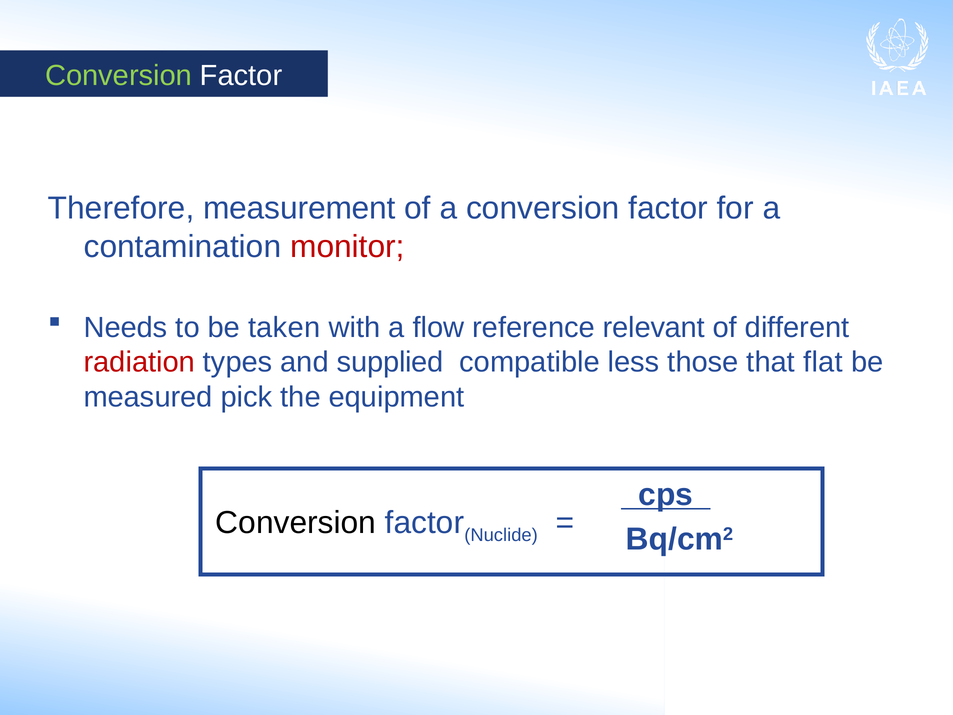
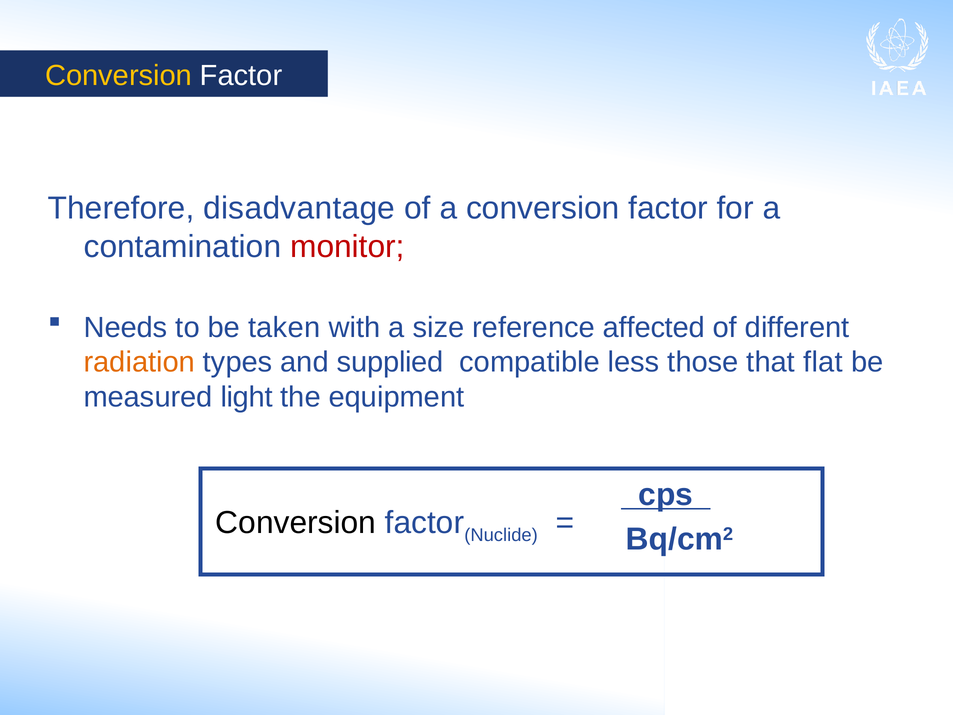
Conversion at (119, 76) colour: light green -> yellow
measurement: measurement -> disadvantage
flow: flow -> size
relevant: relevant -> affected
radiation colour: red -> orange
pick: pick -> light
